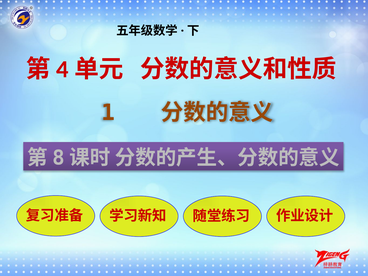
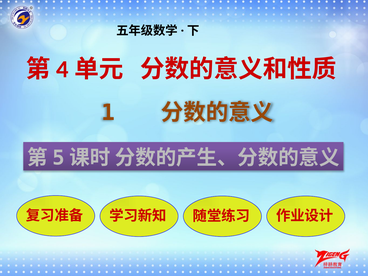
8: 8 -> 5
